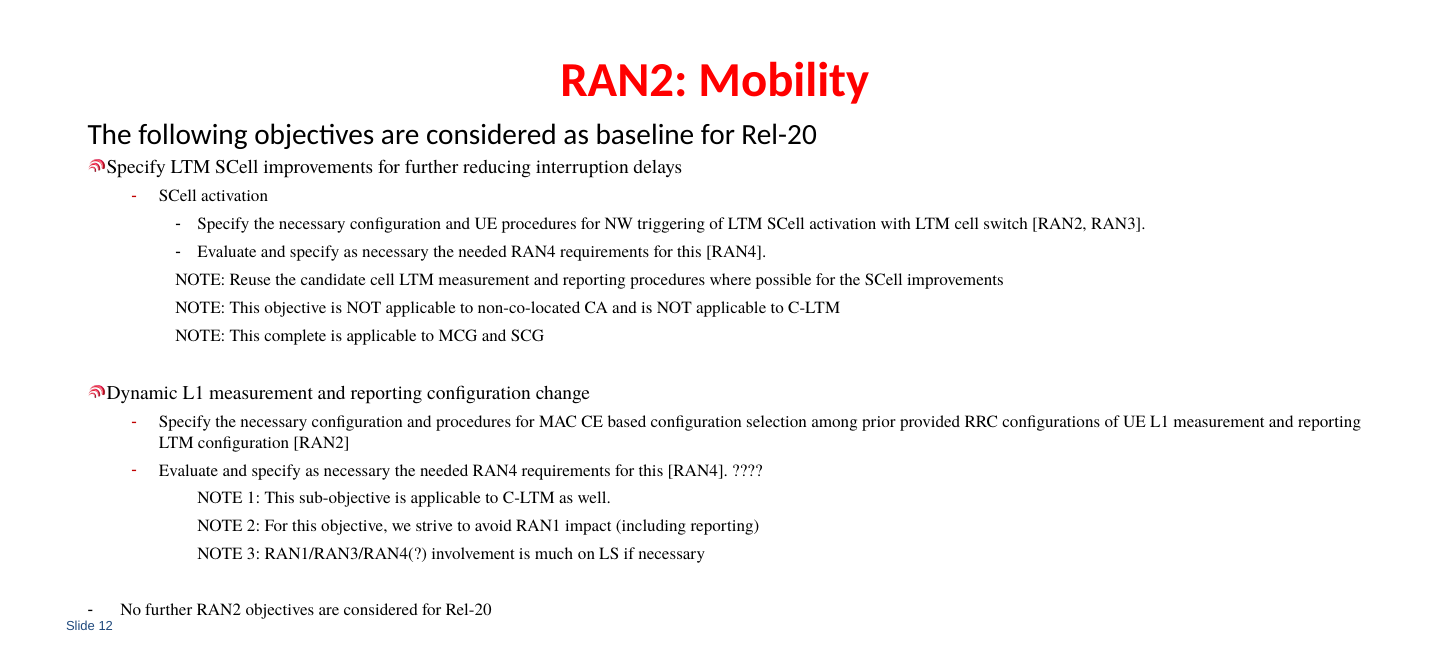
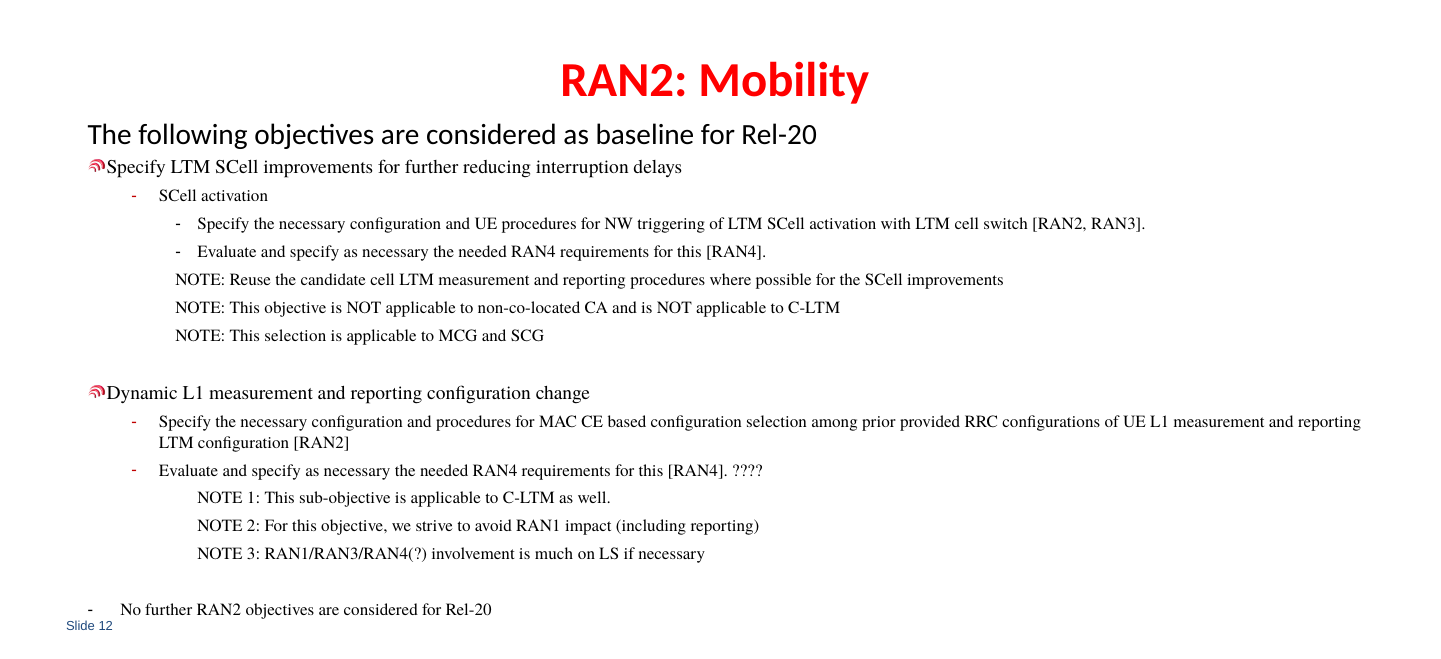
This complete: complete -> selection
